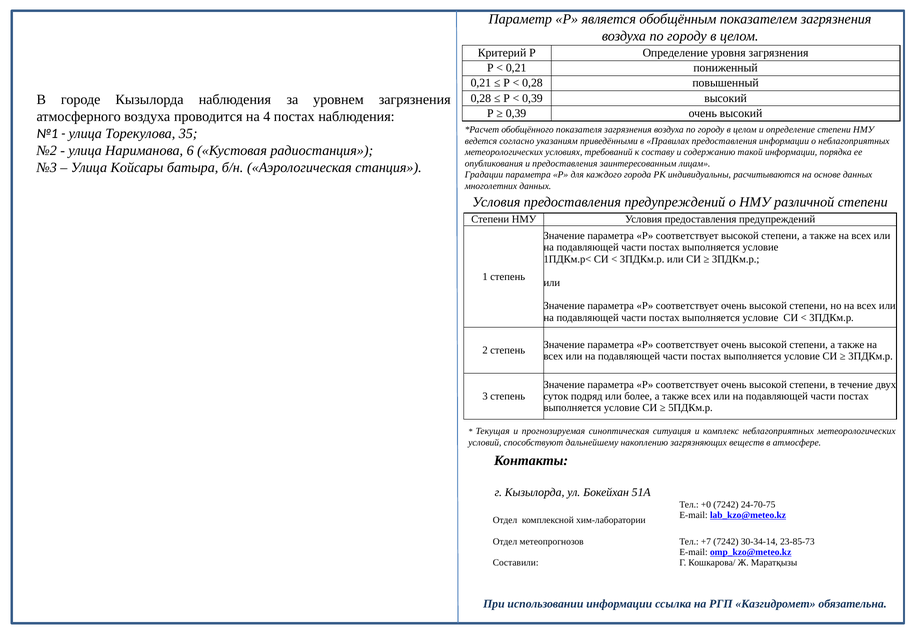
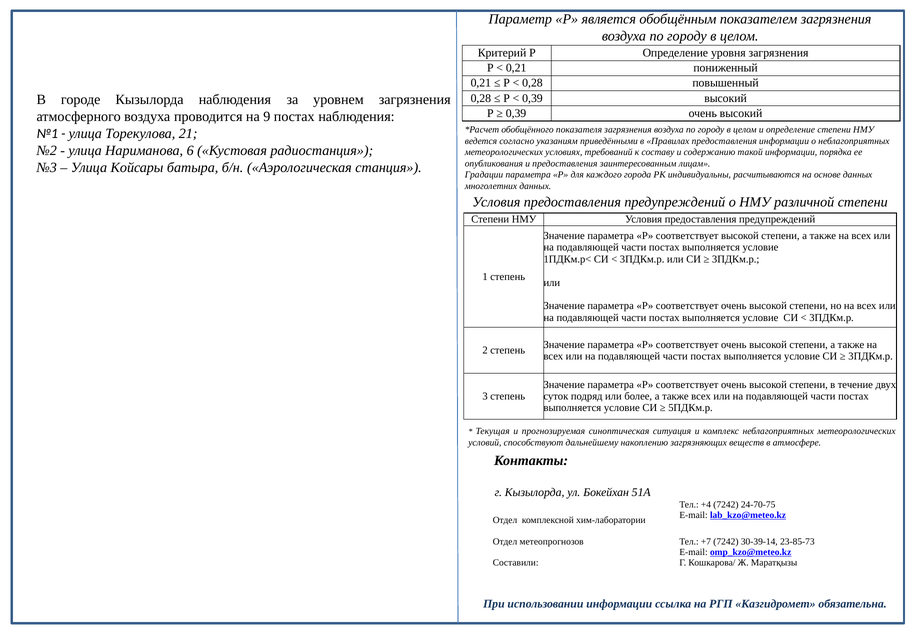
4: 4 -> 9
35: 35 -> 21
+0: +0 -> +4
30-34-14: 30-34-14 -> 30-39-14
